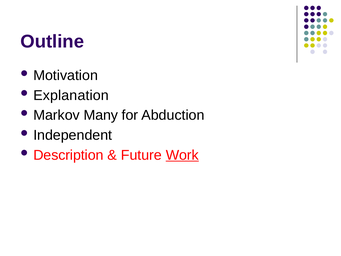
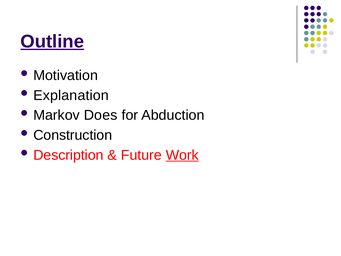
Outline underline: none -> present
Many: Many -> Does
Independent: Independent -> Construction
